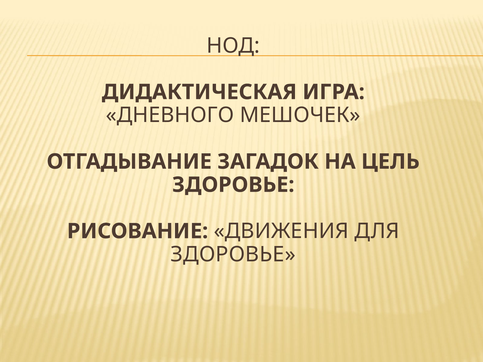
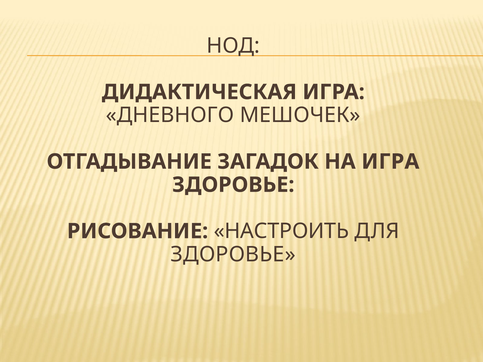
НА ЦЕЛЬ: ЦЕЛЬ -> ИГРА
ДВИЖЕНИЯ: ДВИЖЕНИЯ -> НАСТРОИТЬ
